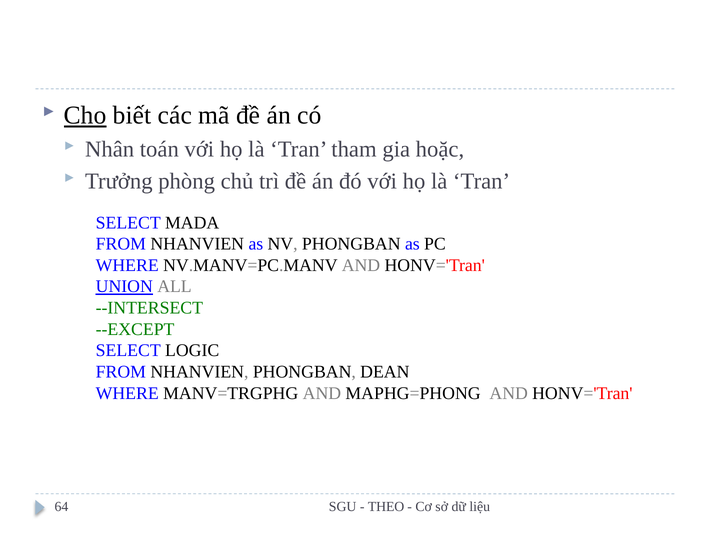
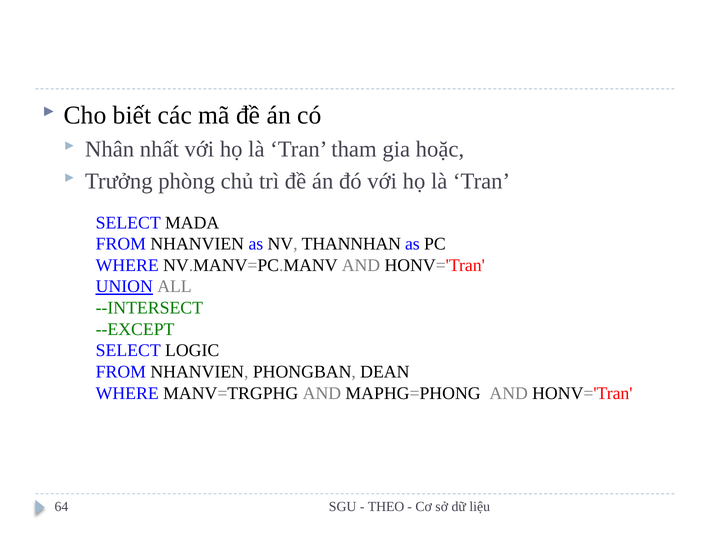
Cho underline: present -> none
toán: toán -> nhất
NV PHONGBAN: PHONGBAN -> THANNHAN
